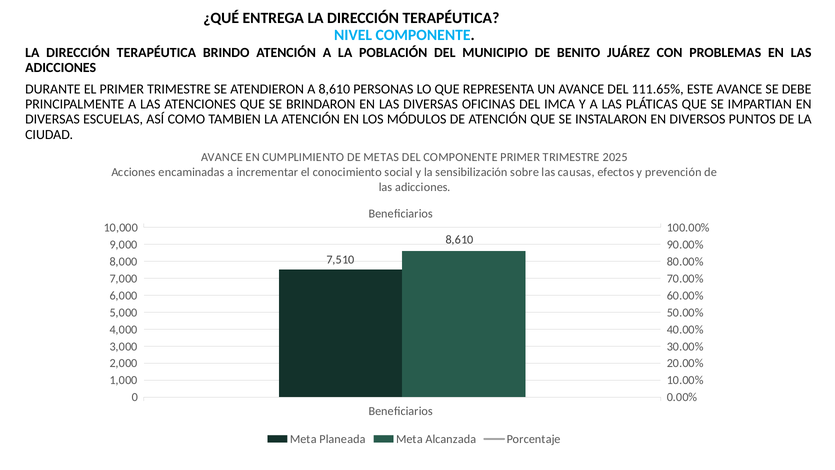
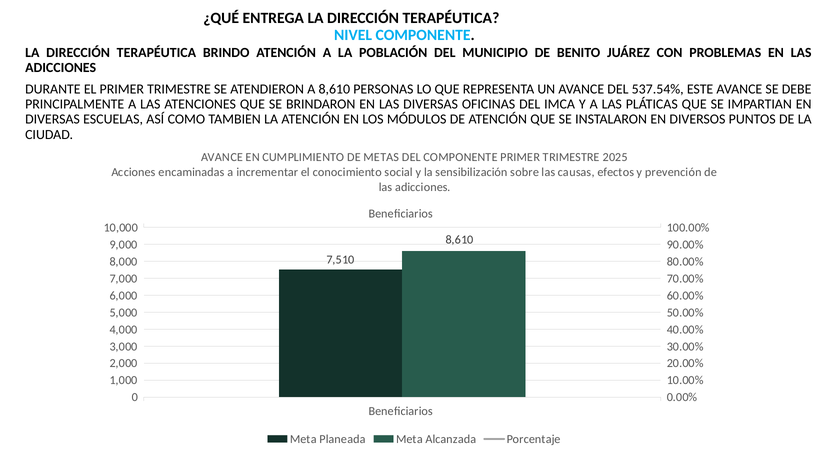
111.65%: 111.65% -> 537.54%
